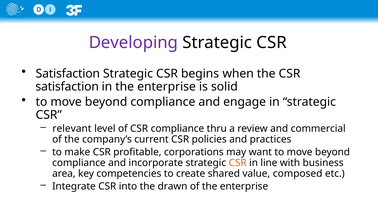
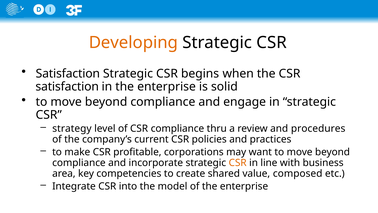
Developing colour: purple -> orange
relevant: relevant -> strategy
commercial: commercial -> procedures
drawn: drawn -> model
